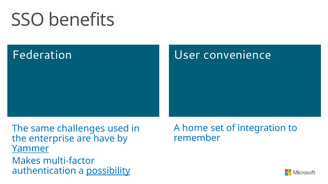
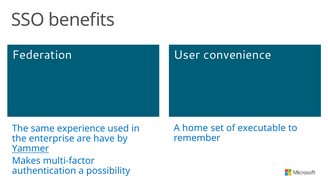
integration: integration -> executable
challenges: challenges -> experience
possibility underline: present -> none
